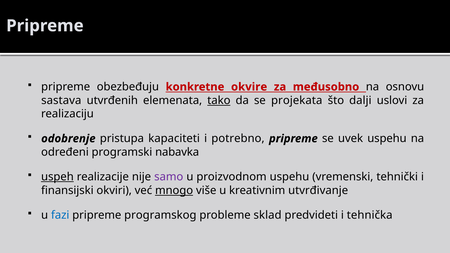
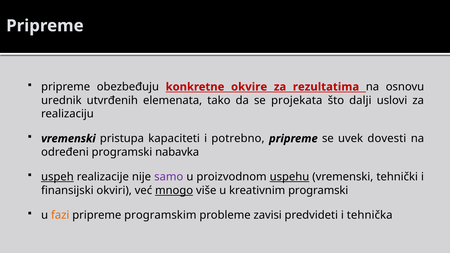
međusobno: međusobno -> rezultatima
sastava: sastava -> urednik
tako underline: present -> none
odobrenje at (68, 139): odobrenje -> vremenski
uvek uspehu: uspehu -> dovesti
uspehu at (289, 177) underline: none -> present
kreativnim utvrđivanje: utvrđivanje -> programski
fazi colour: blue -> orange
programskog: programskog -> programskim
sklad: sklad -> zavisi
